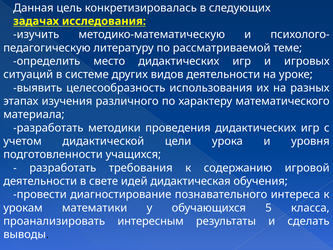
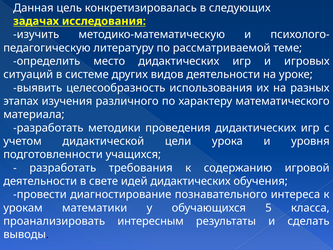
идей дидактическая: дидактическая -> дидактических
